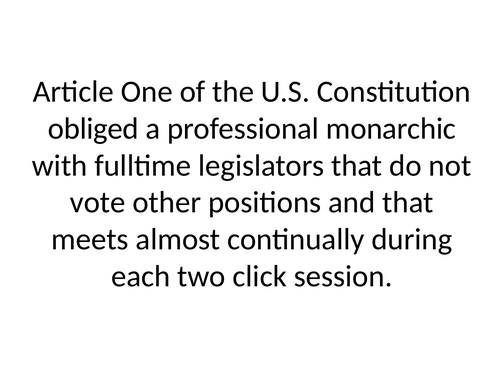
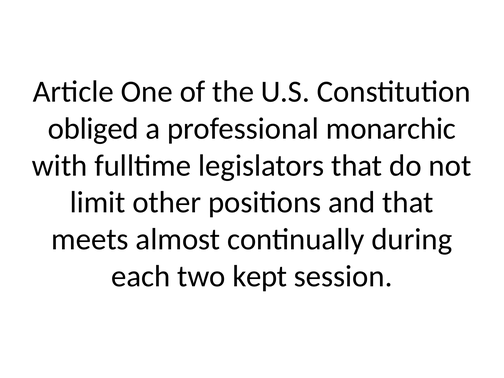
vote: vote -> limit
click: click -> kept
